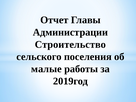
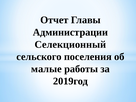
Строительство: Строительство -> Селекционный
